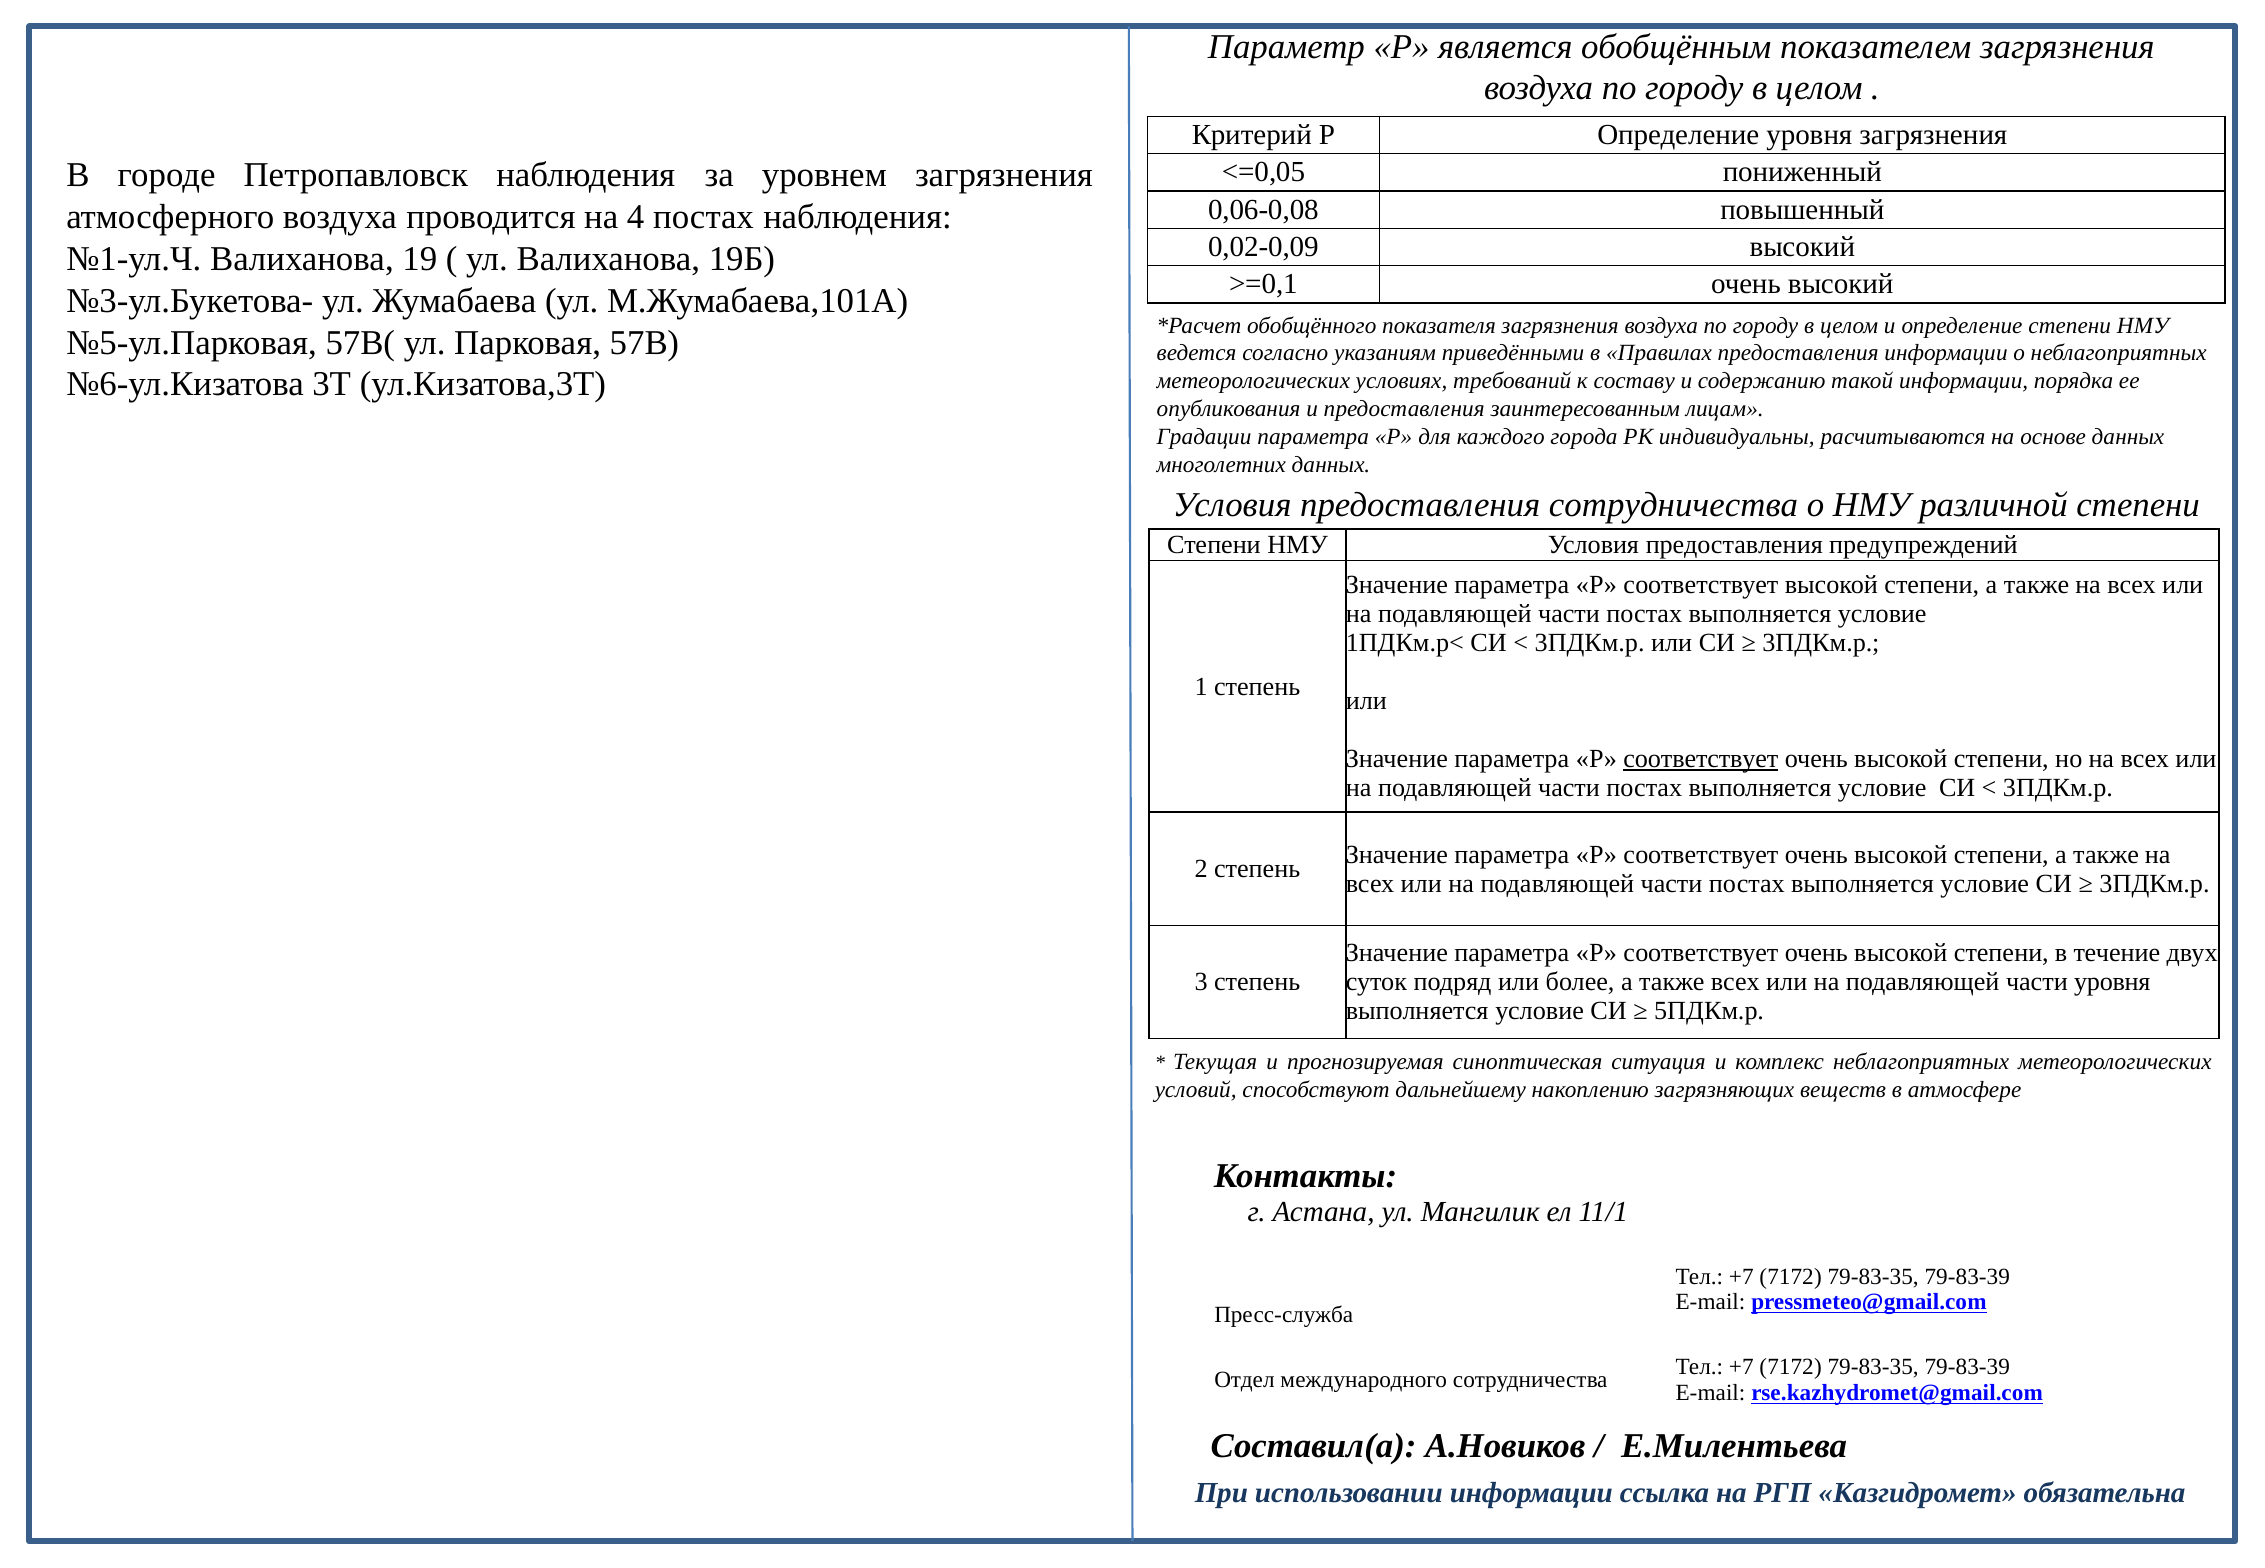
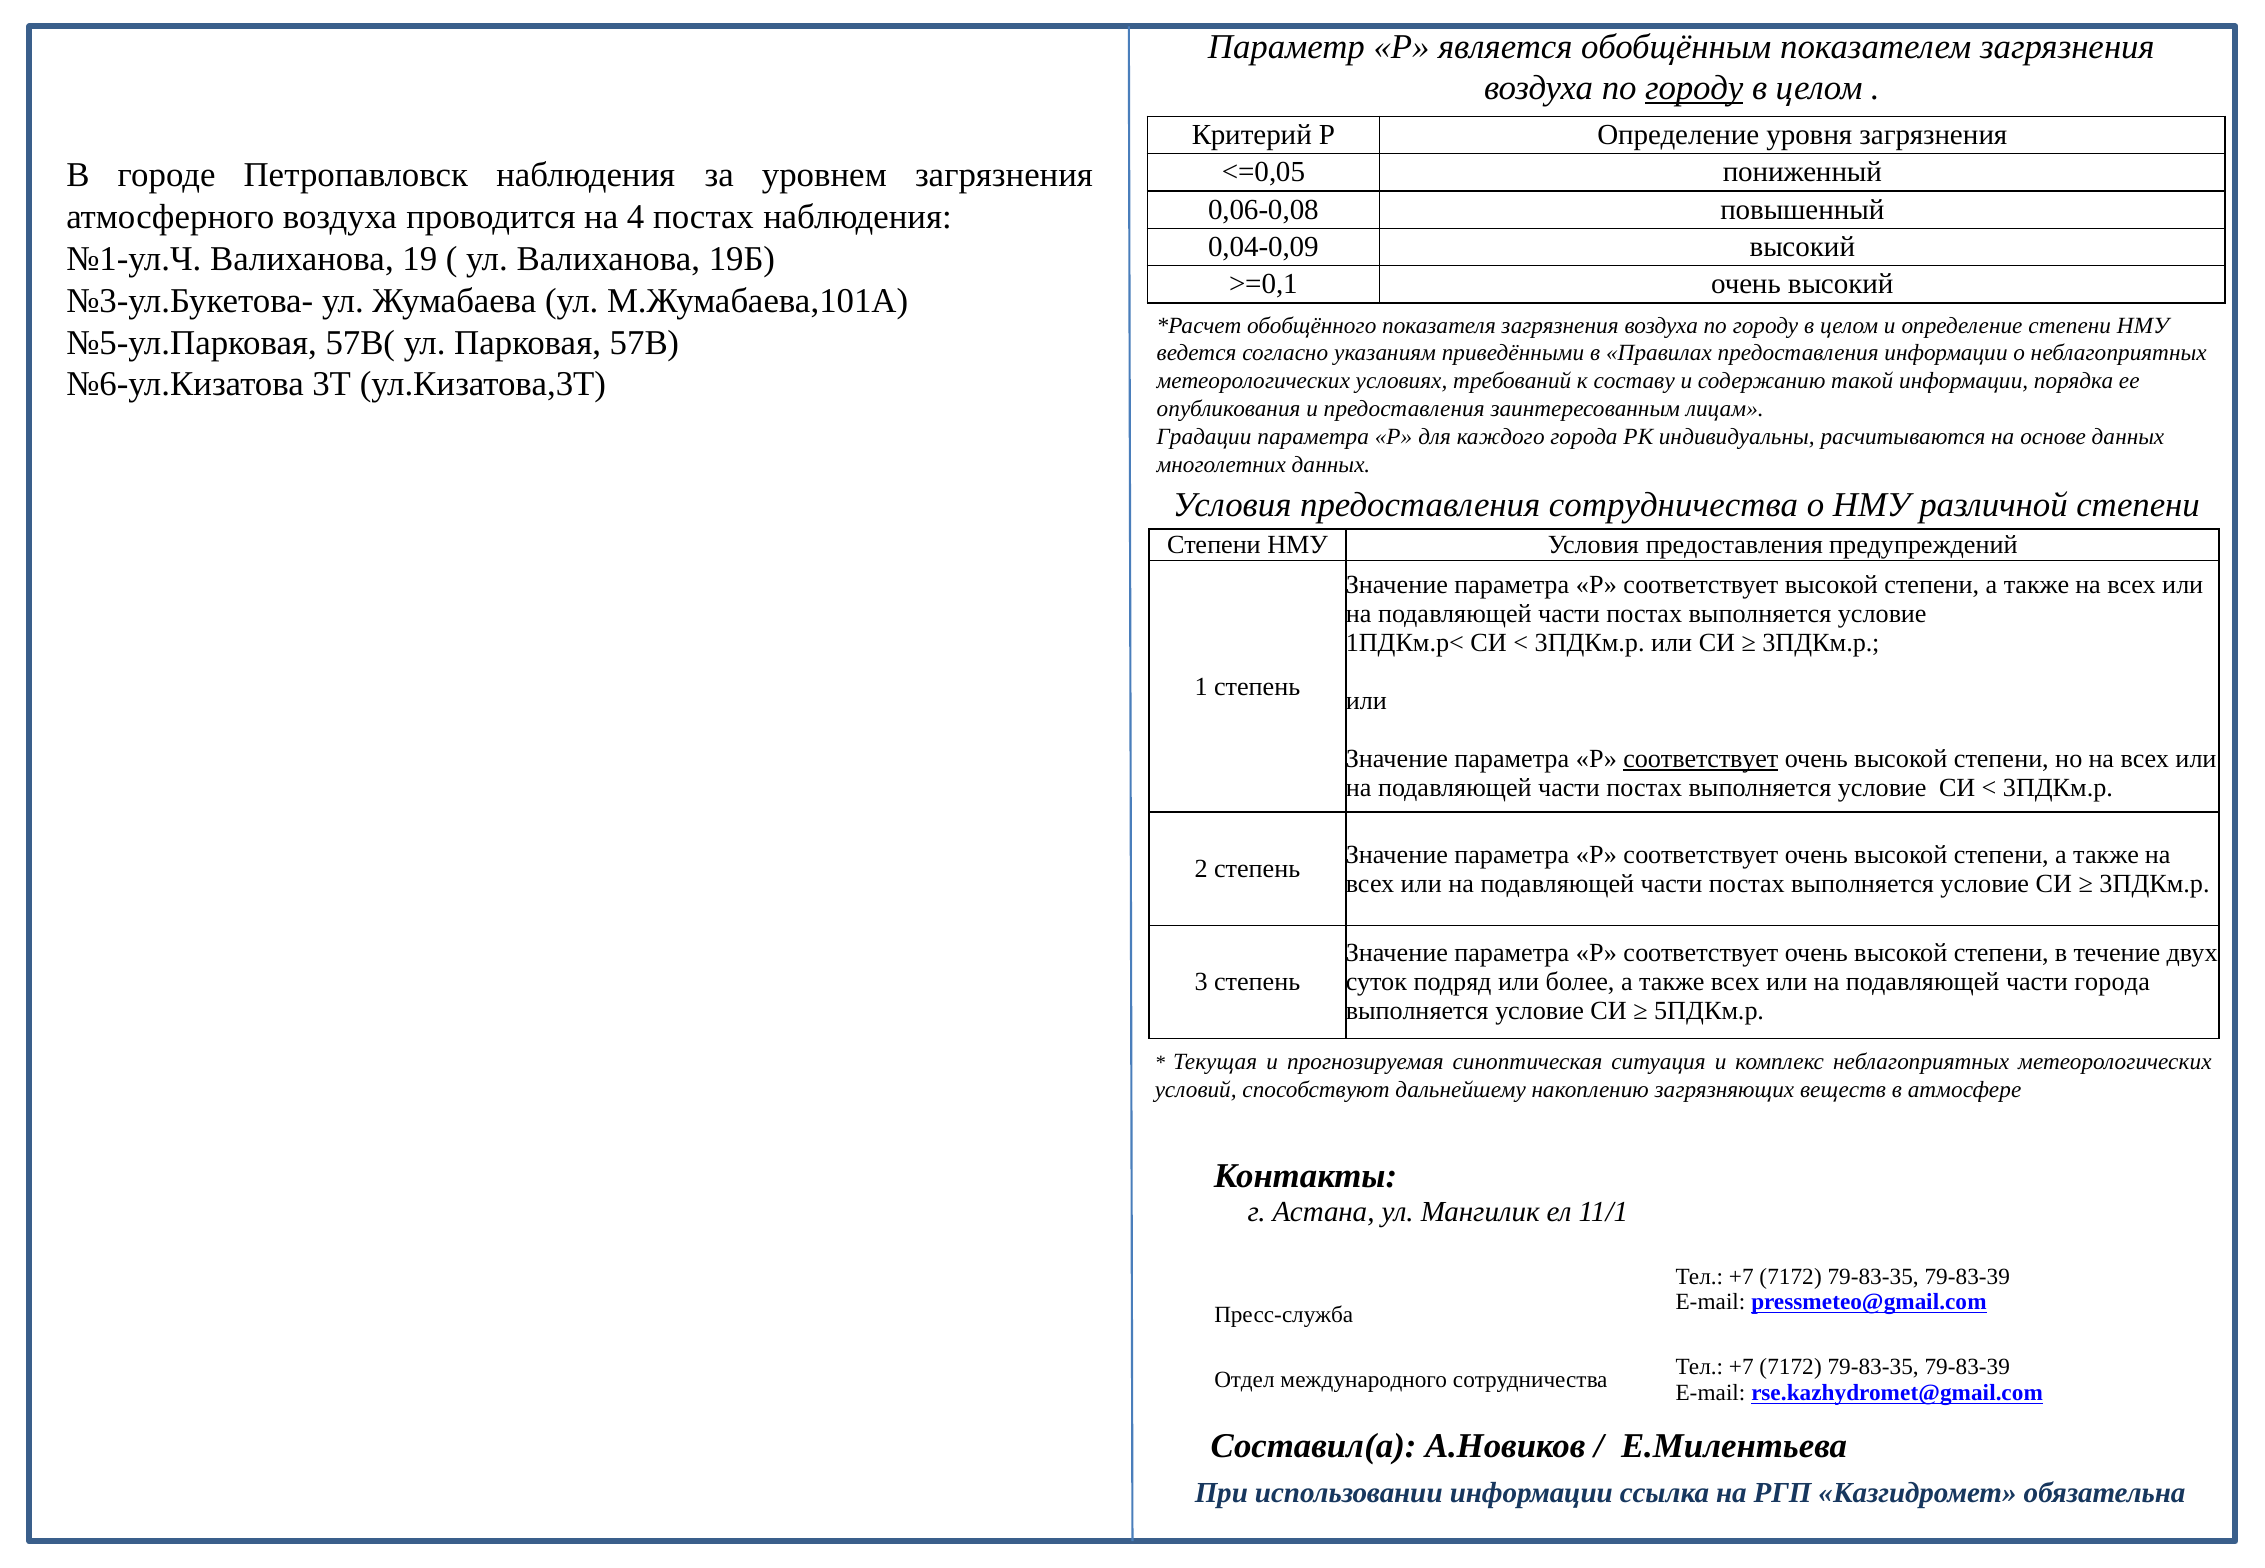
городу at (1694, 88) underline: none -> present
0,02-0,09: 0,02-0,09 -> 0,04-0,09
части уровня: уровня -> города
